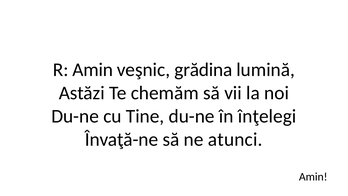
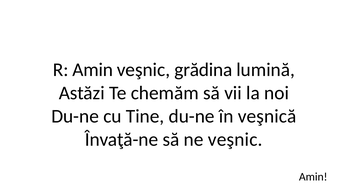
înţelegi: înţelegi -> veşnică
ne atunci: atunci -> veşnic
